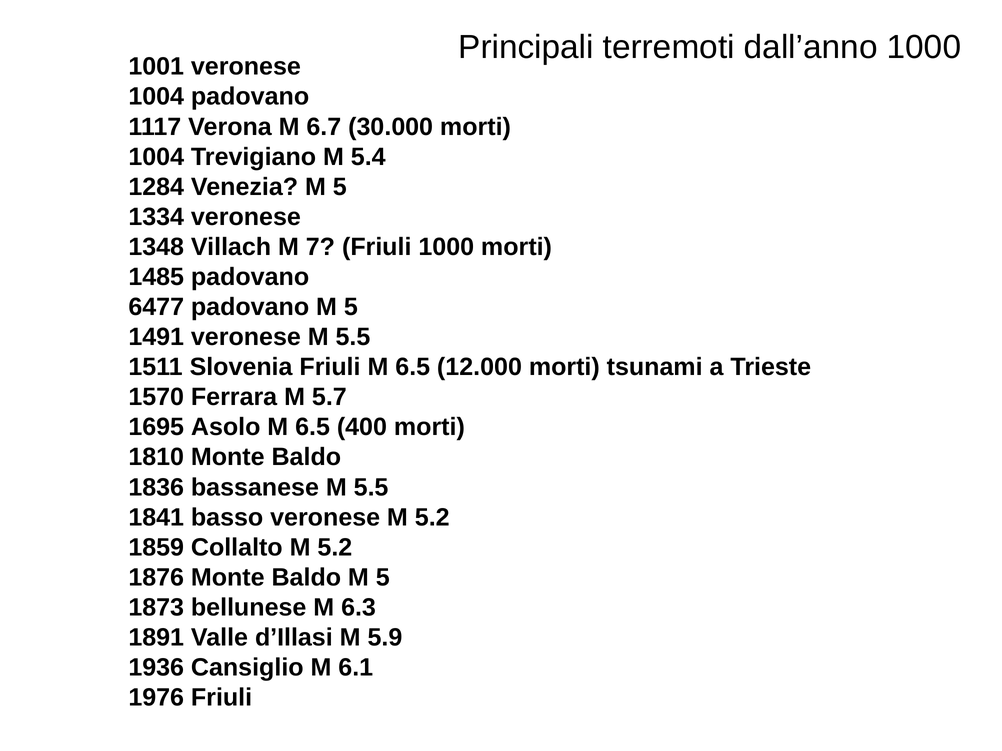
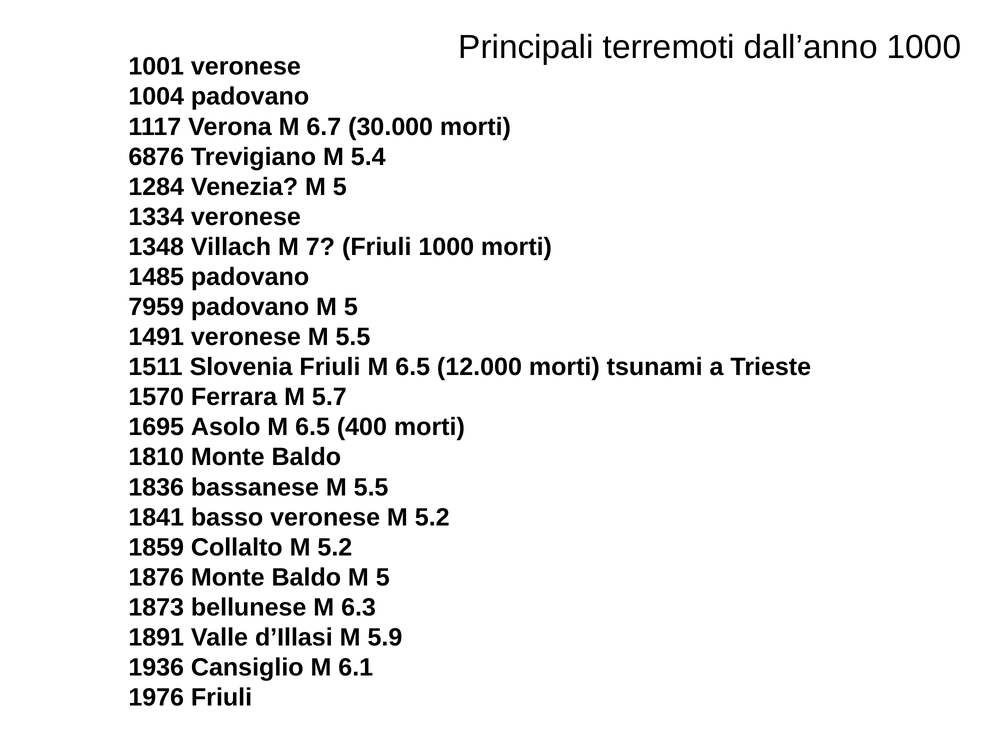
1004 at (156, 157): 1004 -> 6876
6477: 6477 -> 7959
